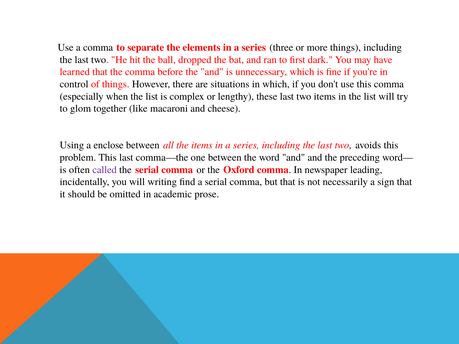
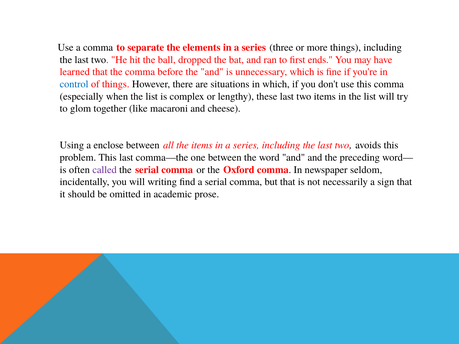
dark: dark -> ends
control colour: black -> blue
leading: leading -> seldom
